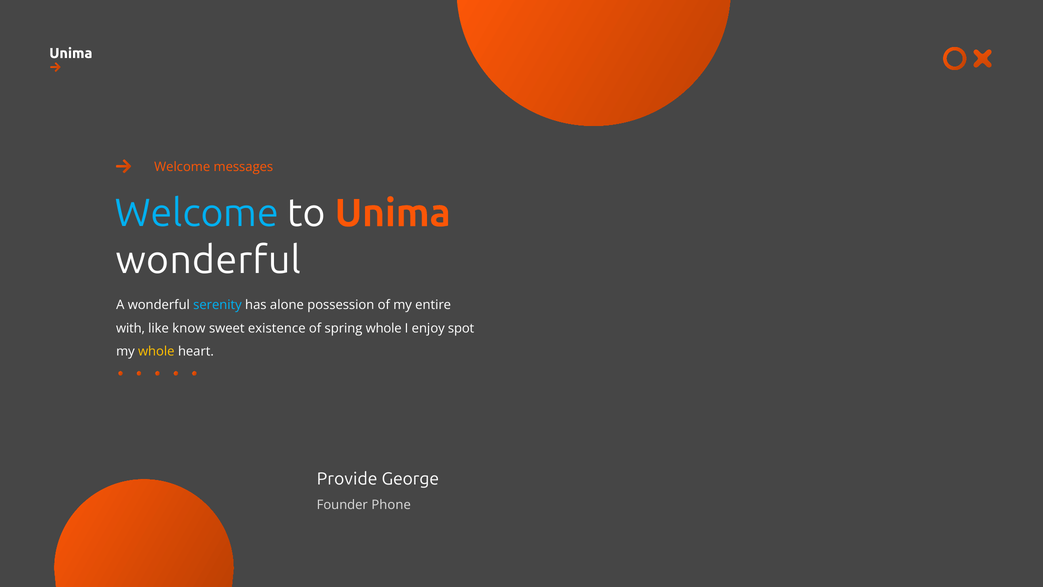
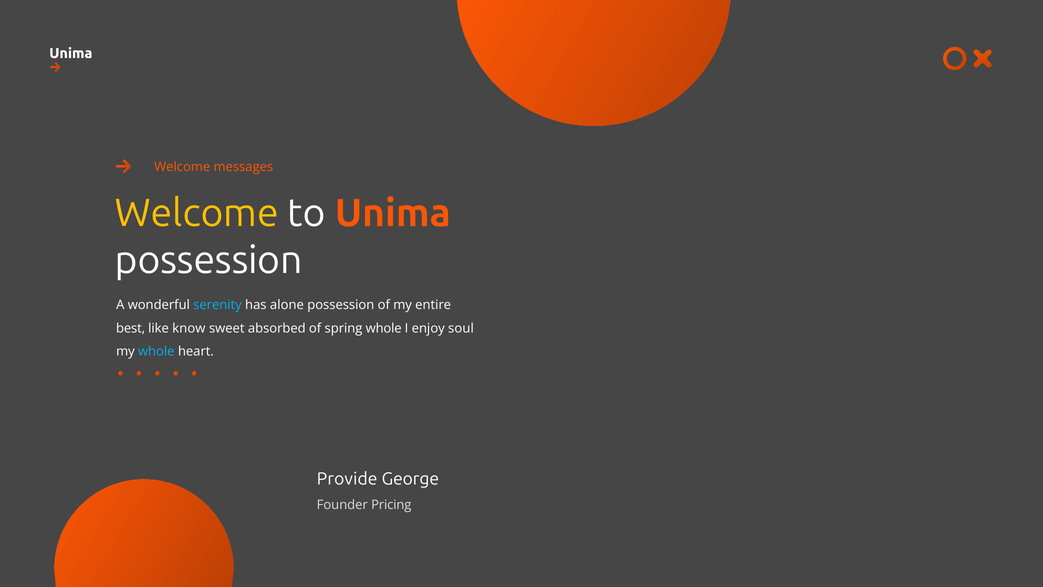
Welcome at (197, 213) colour: light blue -> yellow
wonderful at (208, 260): wonderful -> possession
with: with -> best
existence: existence -> absorbed
spot: spot -> soul
whole at (156, 351) colour: yellow -> light blue
Phone: Phone -> Pricing
